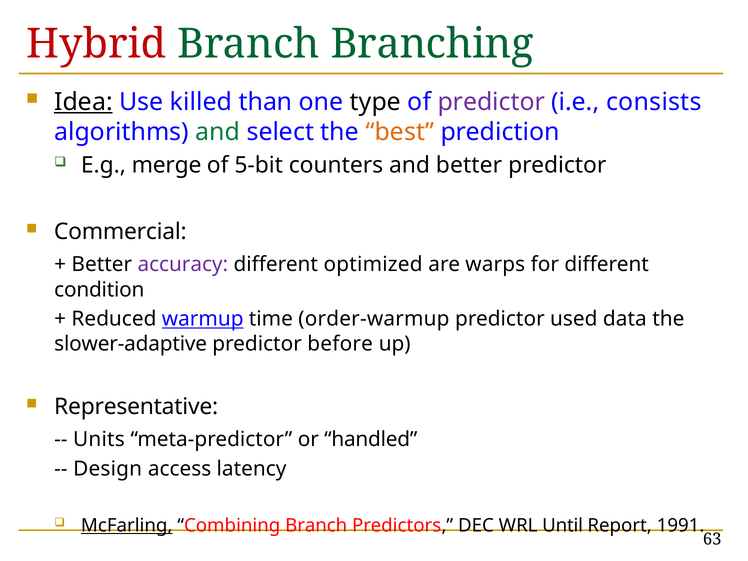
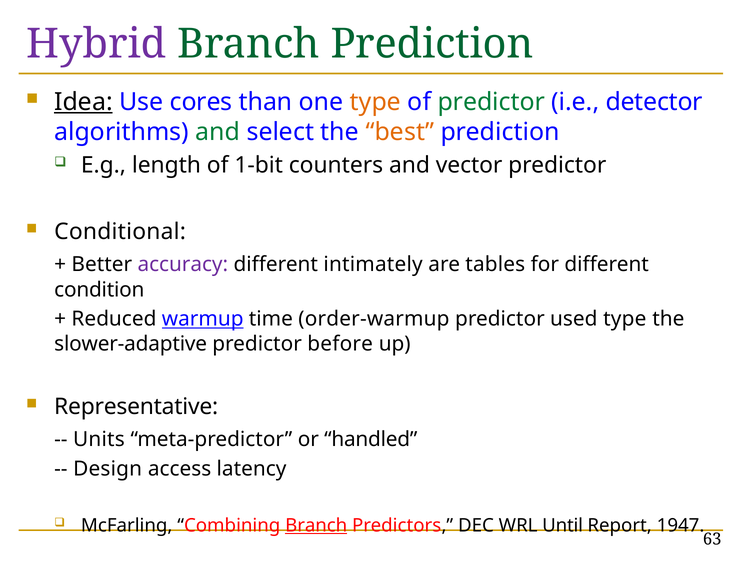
Hybrid colour: red -> purple
Branch Branching: Branching -> Prediction
killed: killed -> cores
type at (375, 102) colour: black -> orange
predictor at (491, 102) colour: purple -> green
consists: consists -> detector
merge: merge -> length
5-bit: 5-bit -> 1-bit
and better: better -> vector
Commercial: Commercial -> Conditional
optimized: optimized -> intimately
warps: warps -> tables
used data: data -> type
McFarling underline: present -> none
Branch at (316, 525) underline: none -> present
1991: 1991 -> 1947
